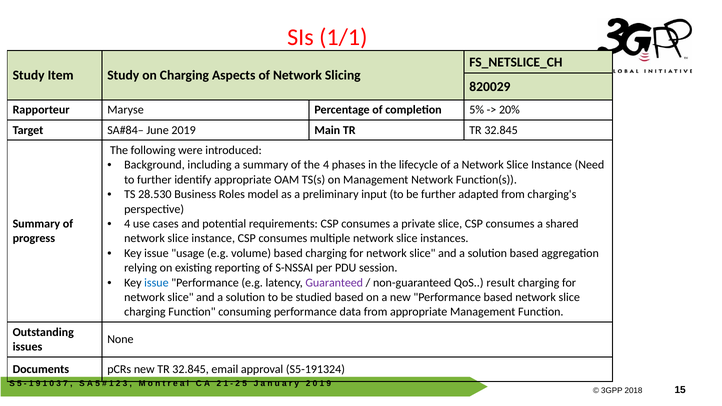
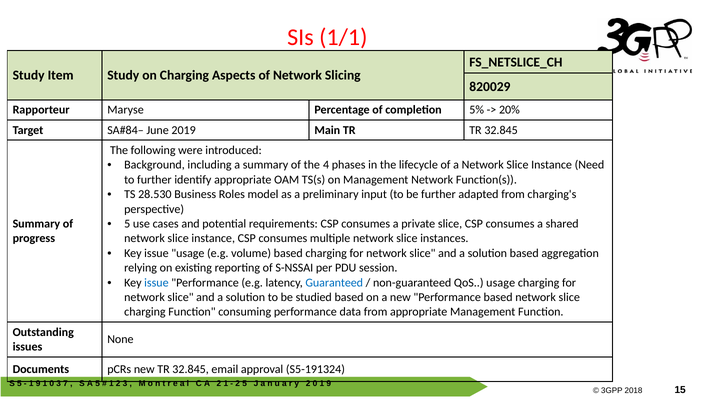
4 at (127, 224): 4 -> 5
Guaranteed colour: purple -> blue
QoS result: result -> usage
